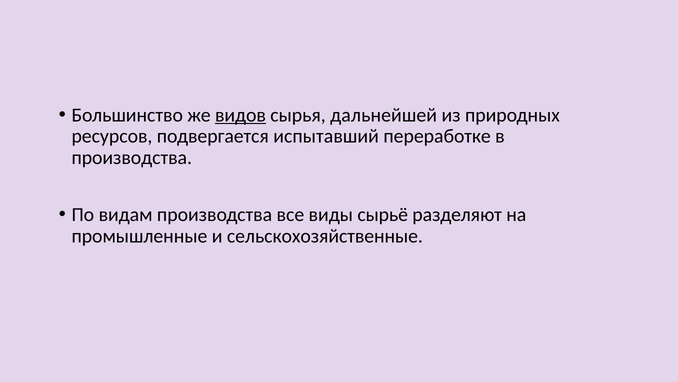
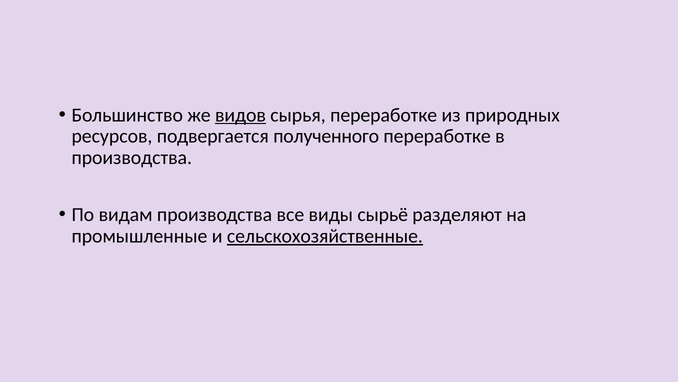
сырья дальнейшей: дальнейшей -> переработке
испытавший: испытавший -> полученного
сельскохозяйственные underline: none -> present
